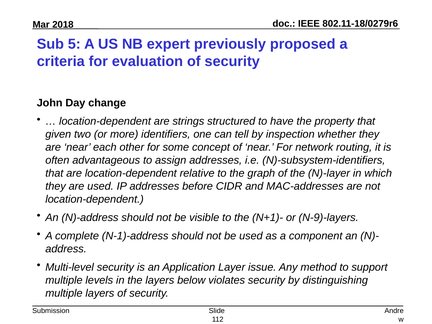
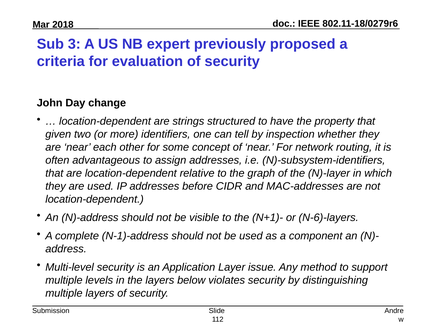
5: 5 -> 3
N-9)-layers: N-9)-layers -> N-6)-layers
